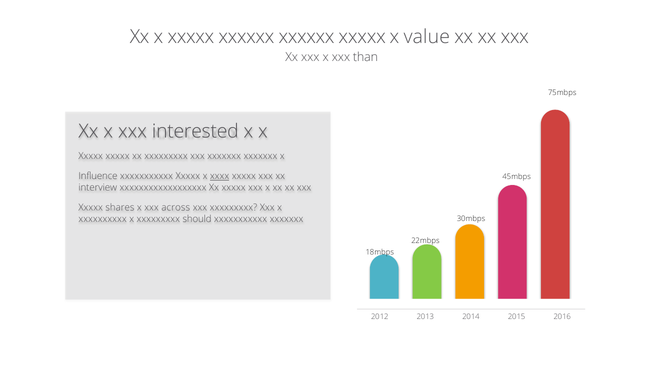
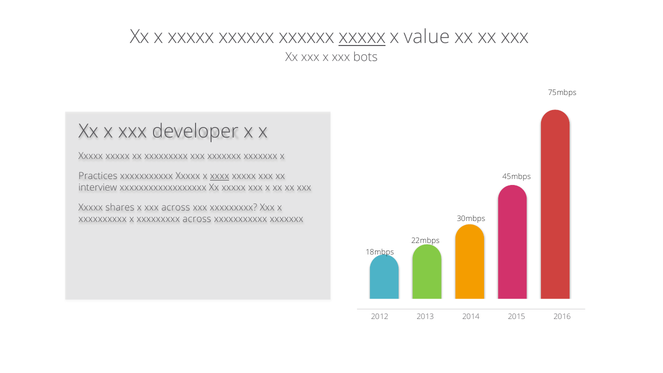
xxxxx at (362, 37) underline: none -> present
than: than -> bots
interested: interested -> developer
Influence: Influence -> Practices
xxxxxxxxx should: should -> across
